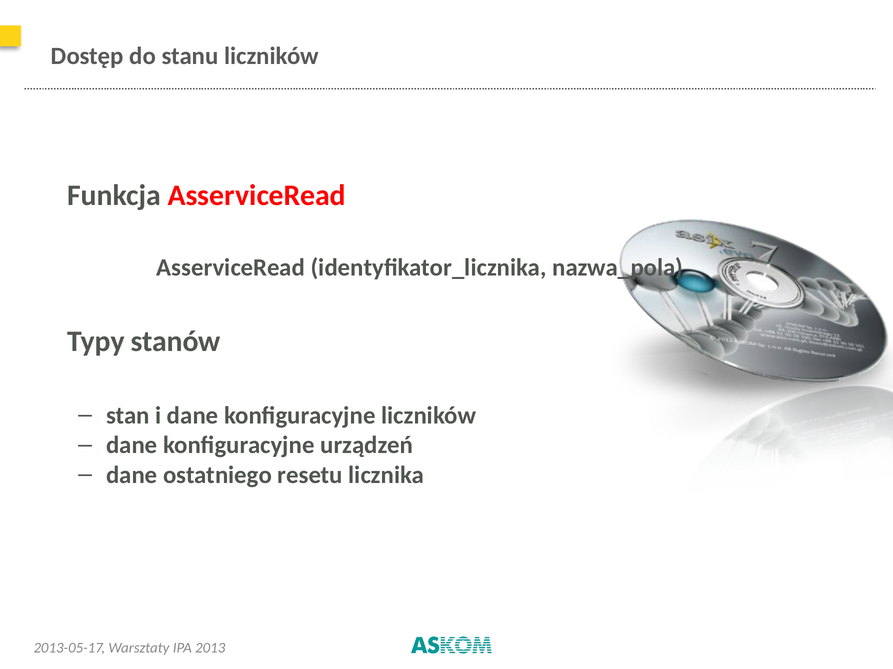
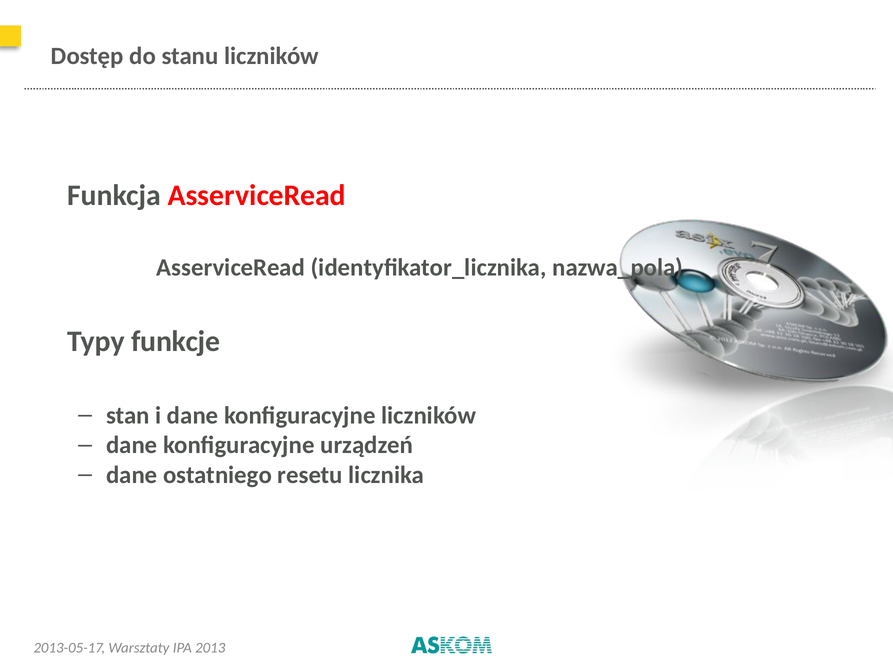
stanów: stanów -> funkcje
